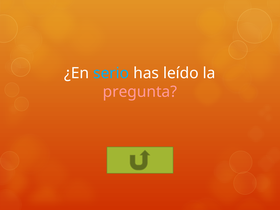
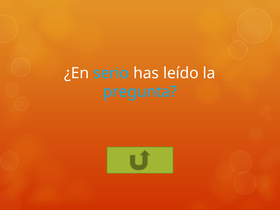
pregunta colour: pink -> light blue
